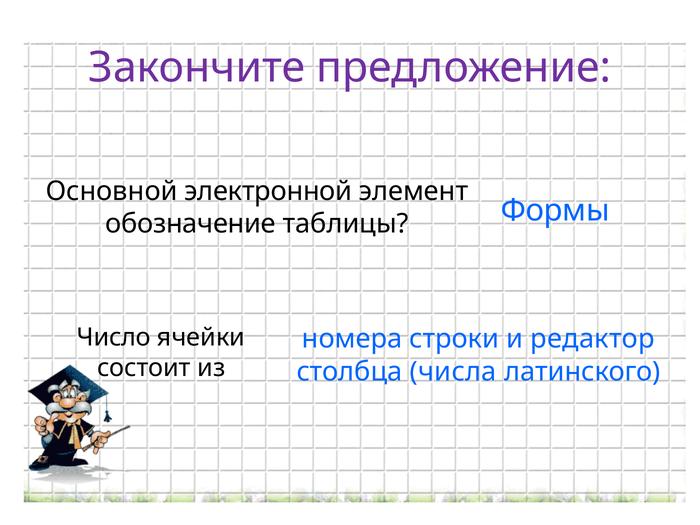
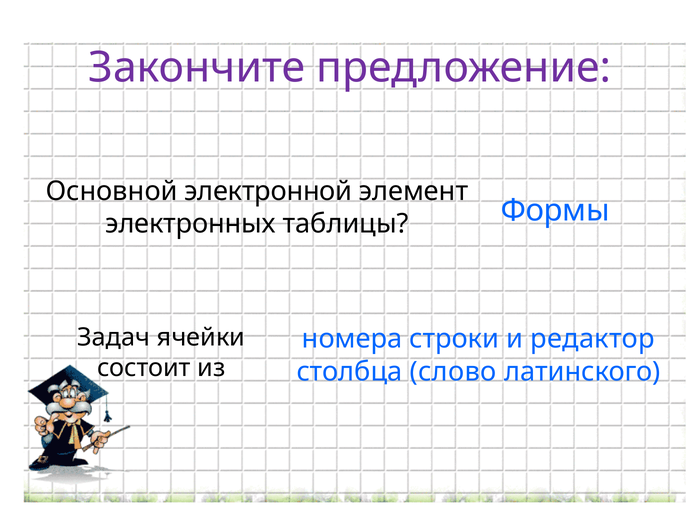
обозначение: обозначение -> электронных
Число: Число -> Задач
числа: числа -> слово
